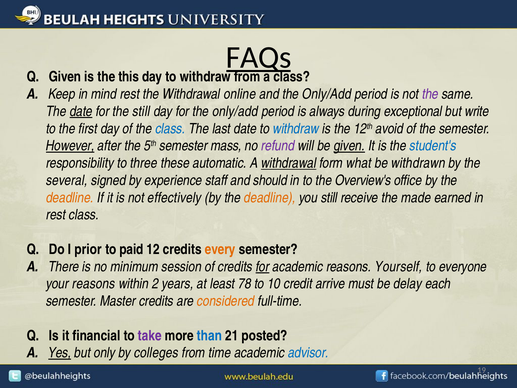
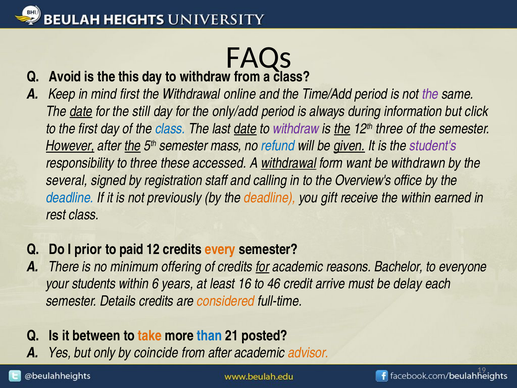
FAQs underline: present -> none
Q Given: Given -> Avoid
mind rest: rest -> first
and the Only/Add: Only/Add -> Time/Add
exceptional: exceptional -> information
write: write -> click
date at (245, 129) underline: none -> present
withdraw at (296, 129) colour: blue -> purple
the at (342, 129) underline: none -> present
12th avoid: avoid -> three
the at (133, 146) underline: none -> present
refund colour: purple -> blue
student's colour: blue -> purple
automatic: automatic -> accessed
what: what -> want
experience: experience -> registration
should: should -> calling
deadline at (70, 198) colour: orange -> blue
effectively: effectively -> previously
you still: still -> gift
the made: made -> within
session: session -> offering
Yourself: Yourself -> Bachelor
your reasons: reasons -> students
2: 2 -> 6
78: 78 -> 16
10: 10 -> 46
Master: Master -> Details
financial: financial -> between
take colour: purple -> orange
Yes underline: present -> none
colleges: colleges -> coincide
from time: time -> after
advisor colour: blue -> orange
